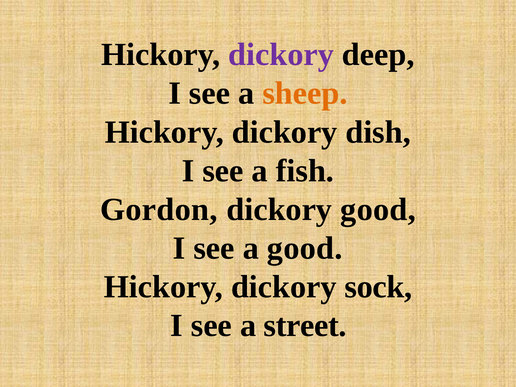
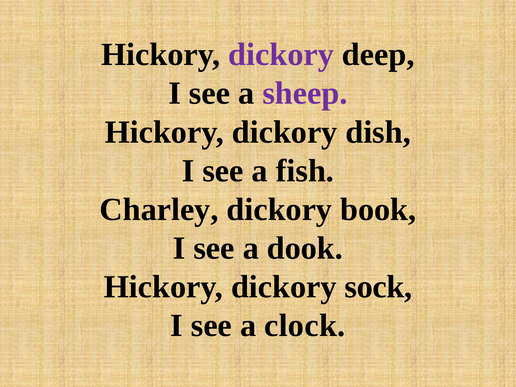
sheep colour: orange -> purple
Gordon: Gordon -> Charley
dickory good: good -> book
a good: good -> dook
street: street -> clock
